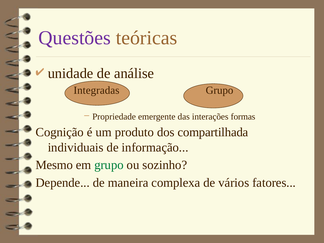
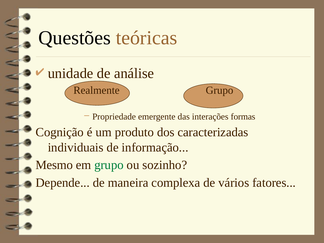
Questões colour: purple -> black
Integradas: Integradas -> Realmente
compartilhada: compartilhada -> caracterizadas
